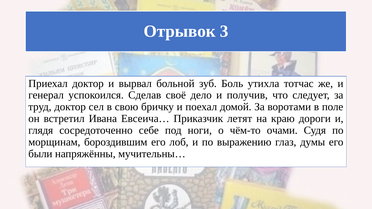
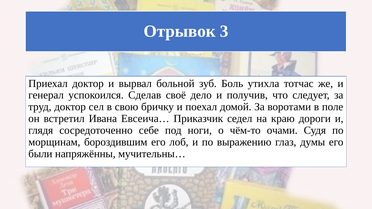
летят: летят -> седел
